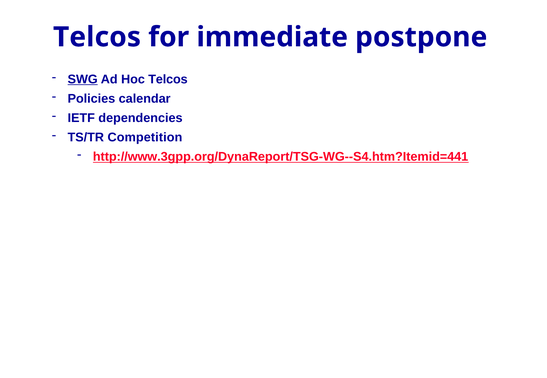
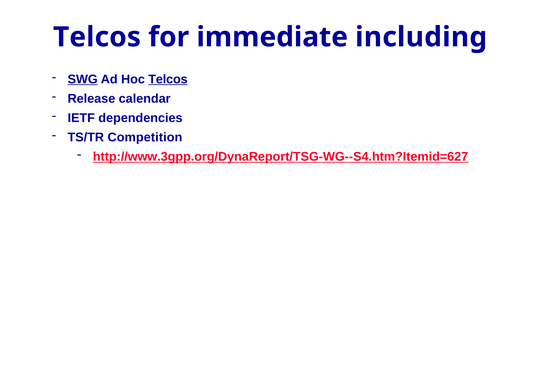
postpone: postpone -> including
Telcos at (168, 79) underline: none -> present
Policies: Policies -> Release
http://www.3gpp.org/DynaReport/TSG-WG--S4.htm?Itemid=441: http://www.3gpp.org/DynaReport/TSG-WG--S4.htm?Itemid=441 -> http://www.3gpp.org/DynaReport/TSG-WG--S4.htm?Itemid=627
